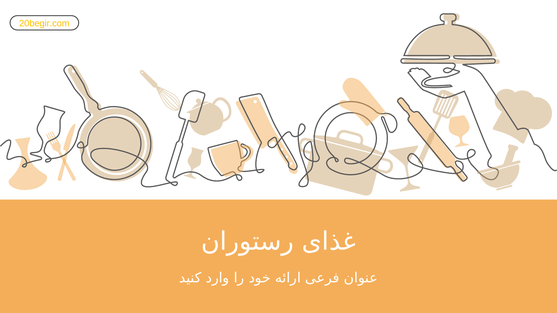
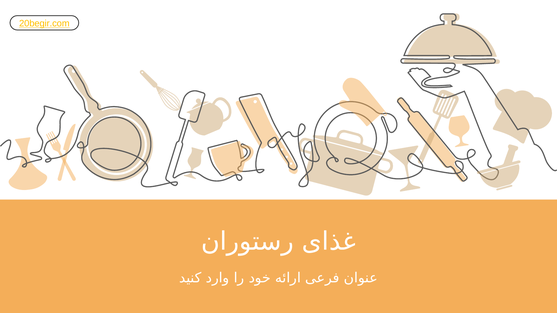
20begir.com underline: none -> present
